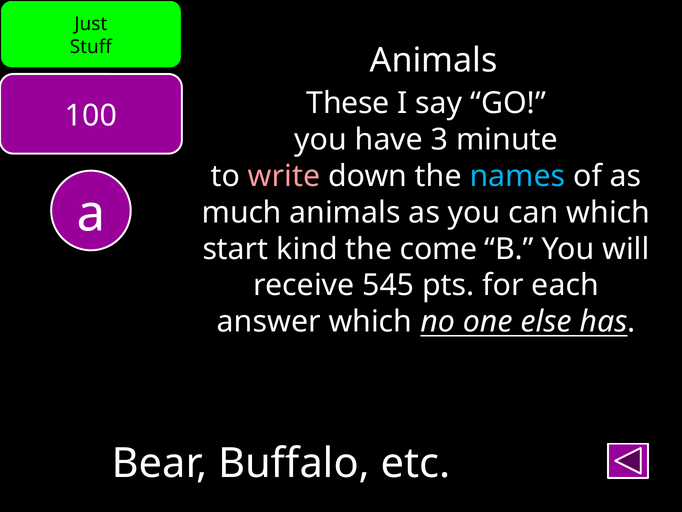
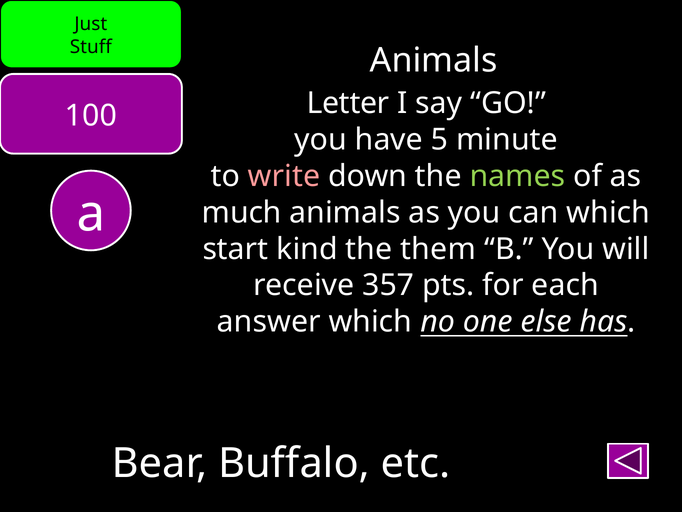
These: These -> Letter
3: 3 -> 5
names colour: light blue -> light green
come: come -> them
545: 545 -> 357
